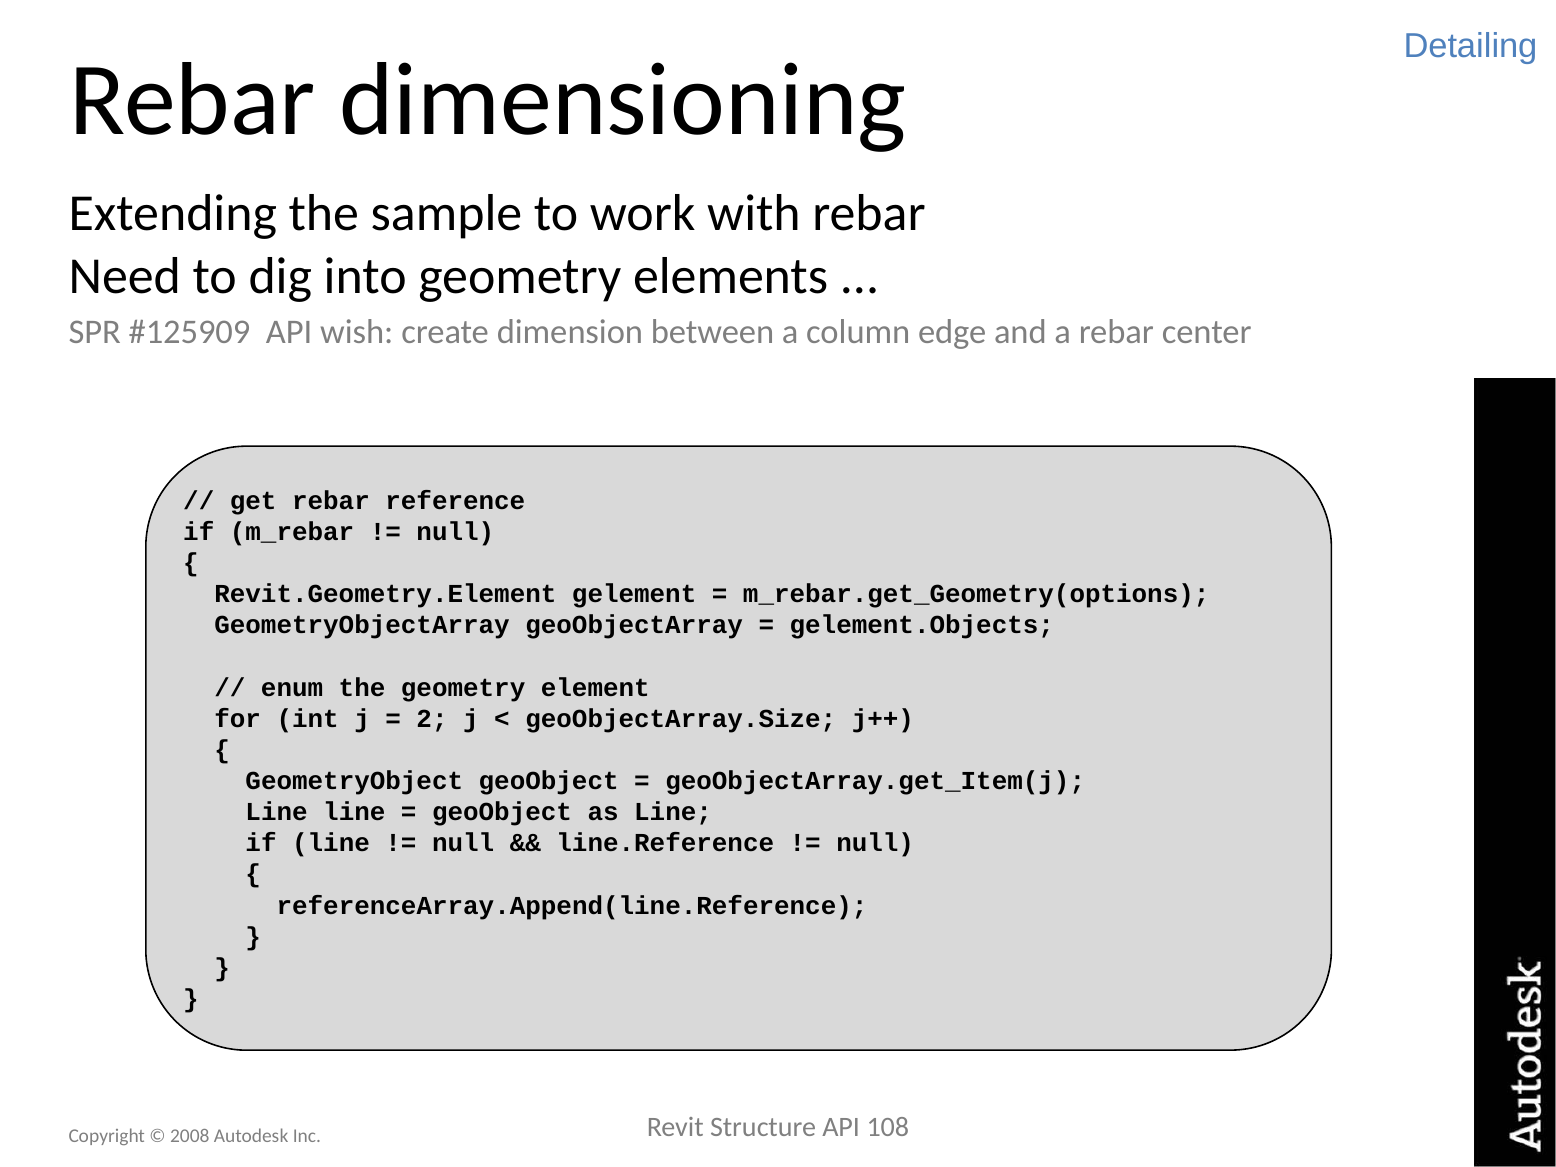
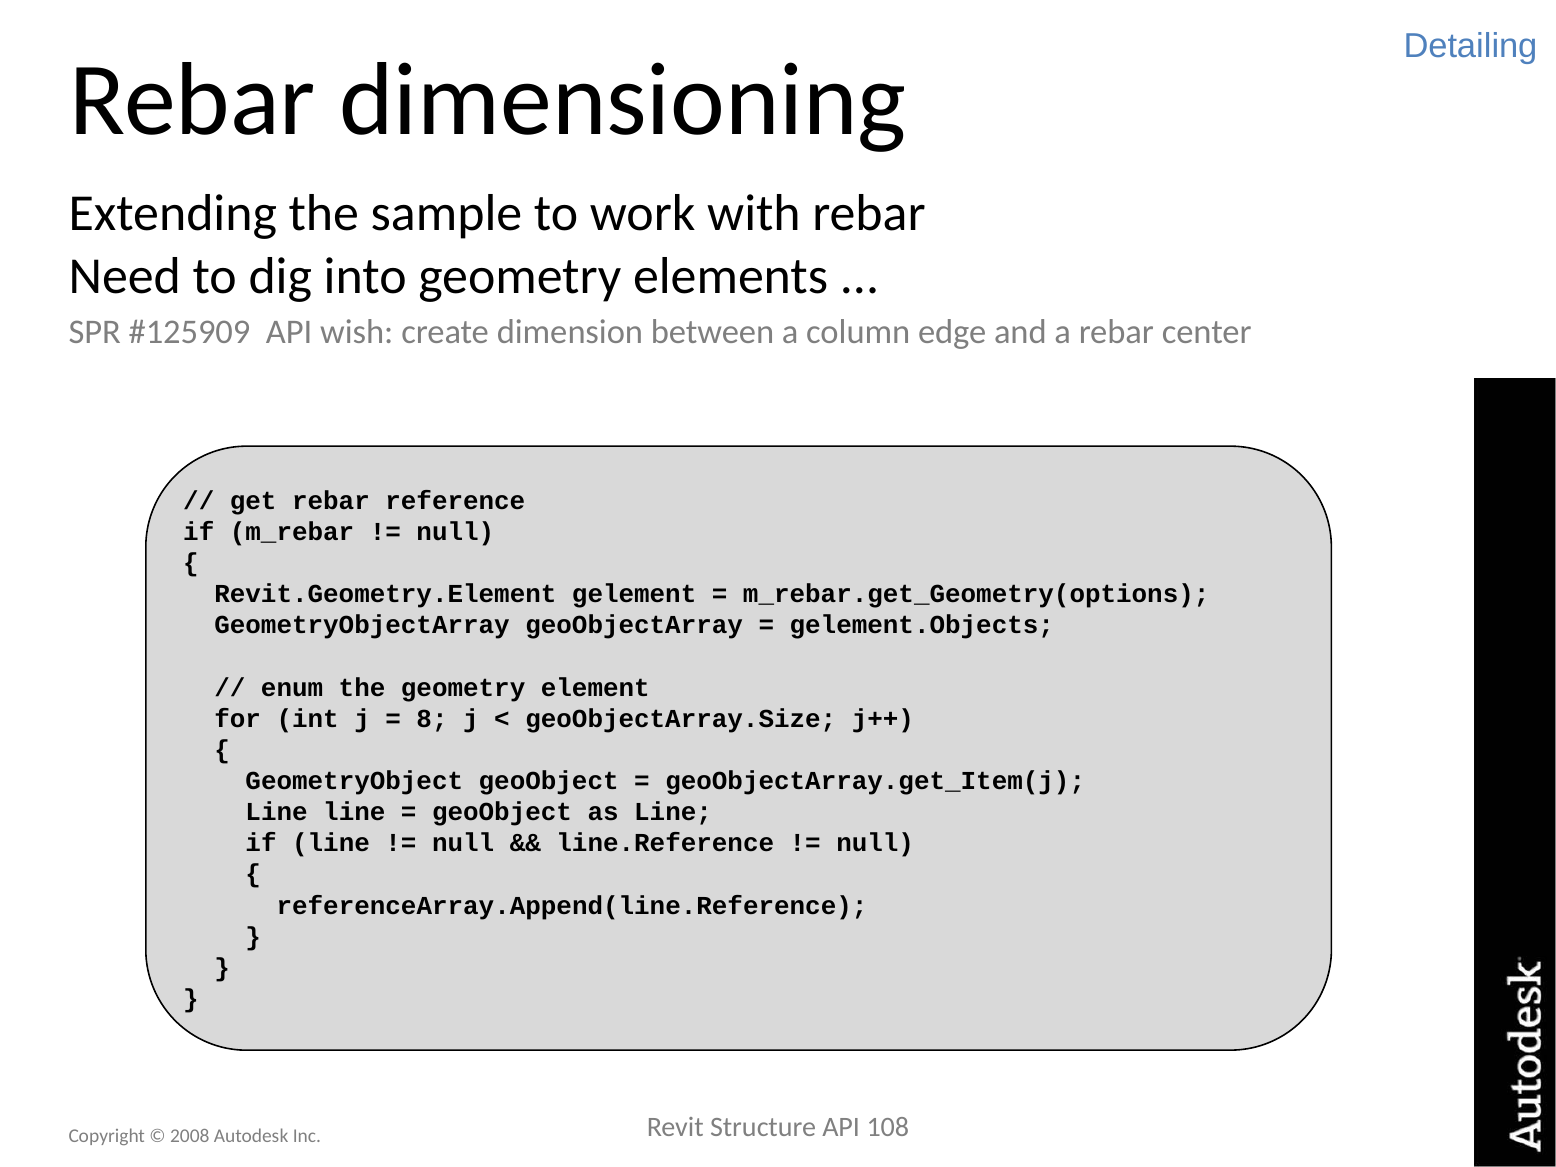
2: 2 -> 8
